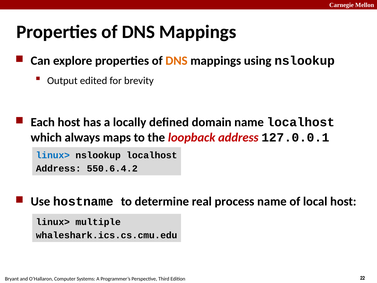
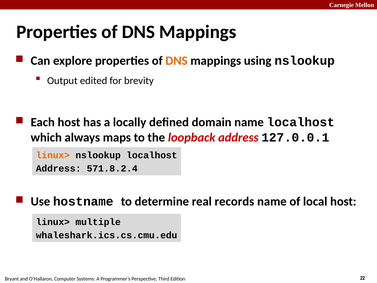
linux> at (53, 155) colour: blue -> orange
550.6.4.2: 550.6.4.2 -> 571.8.2.4
process: process -> records
